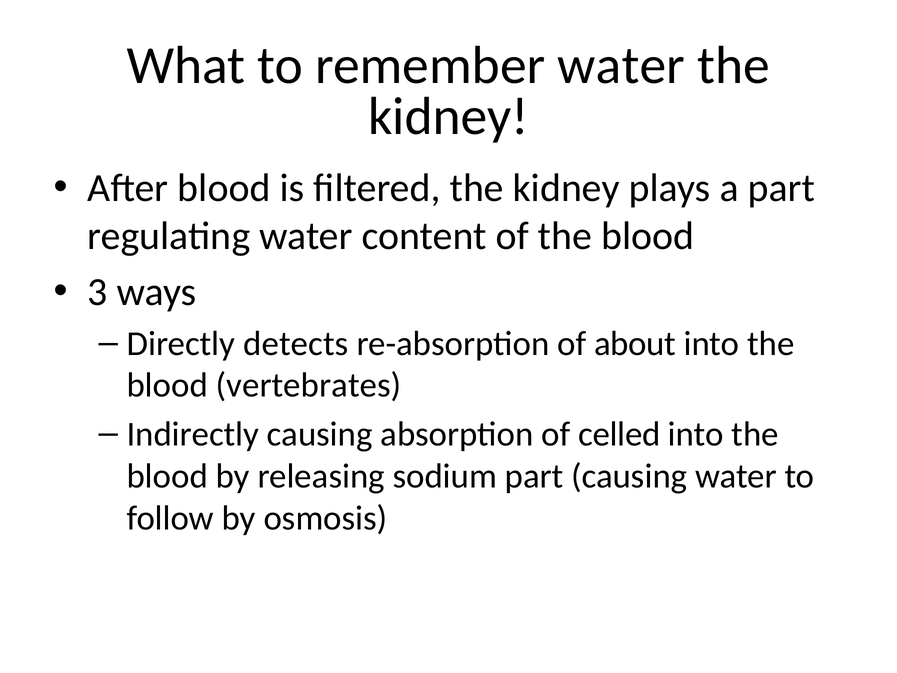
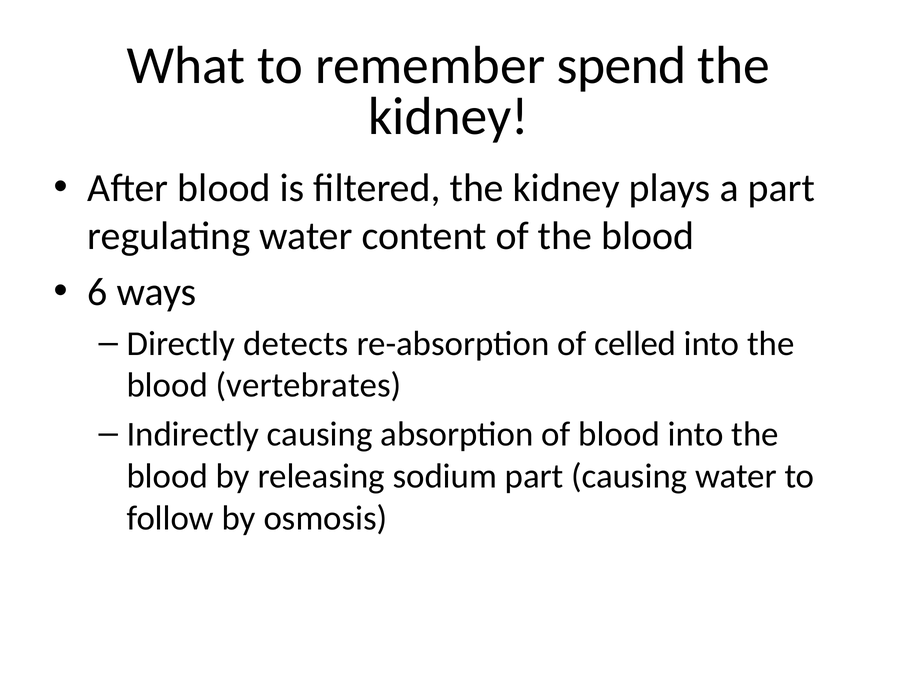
remember water: water -> spend
3: 3 -> 6
about: about -> celled
of celled: celled -> blood
